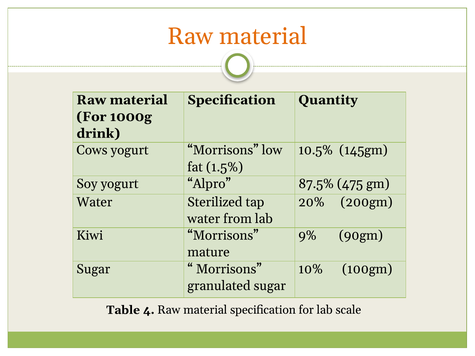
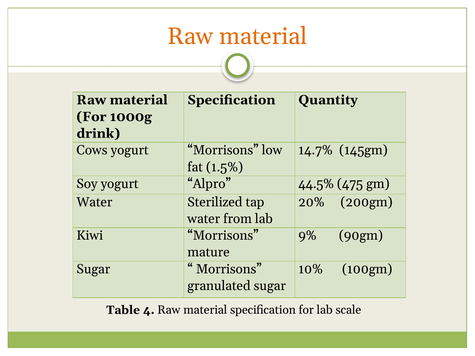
10.5%: 10.5% -> 14.7%
87.5%: 87.5% -> 44.5%
